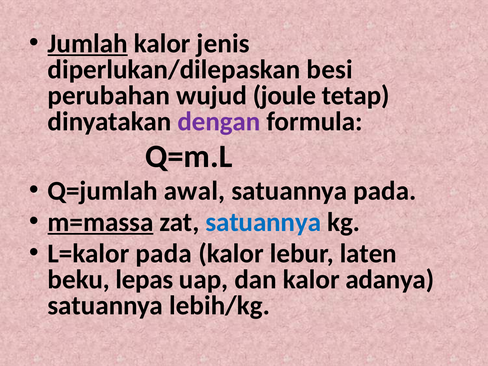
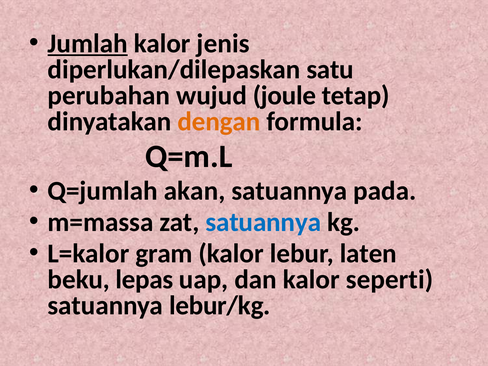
besi: besi -> satu
dengan colour: purple -> orange
awal: awal -> akan
m=massa underline: present -> none
L=kalor pada: pada -> gram
adanya: adanya -> seperti
lebih/kg: lebih/kg -> lebur/kg
